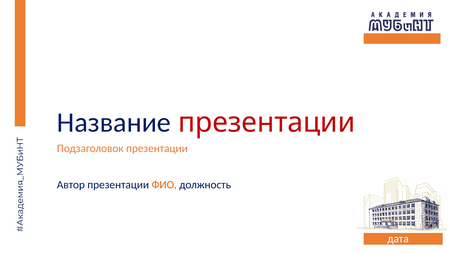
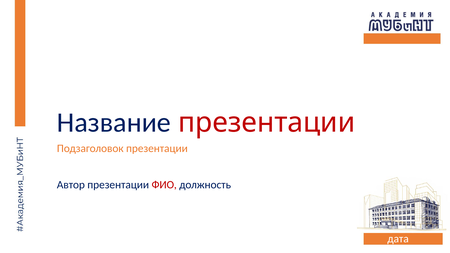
ФИО colour: orange -> red
